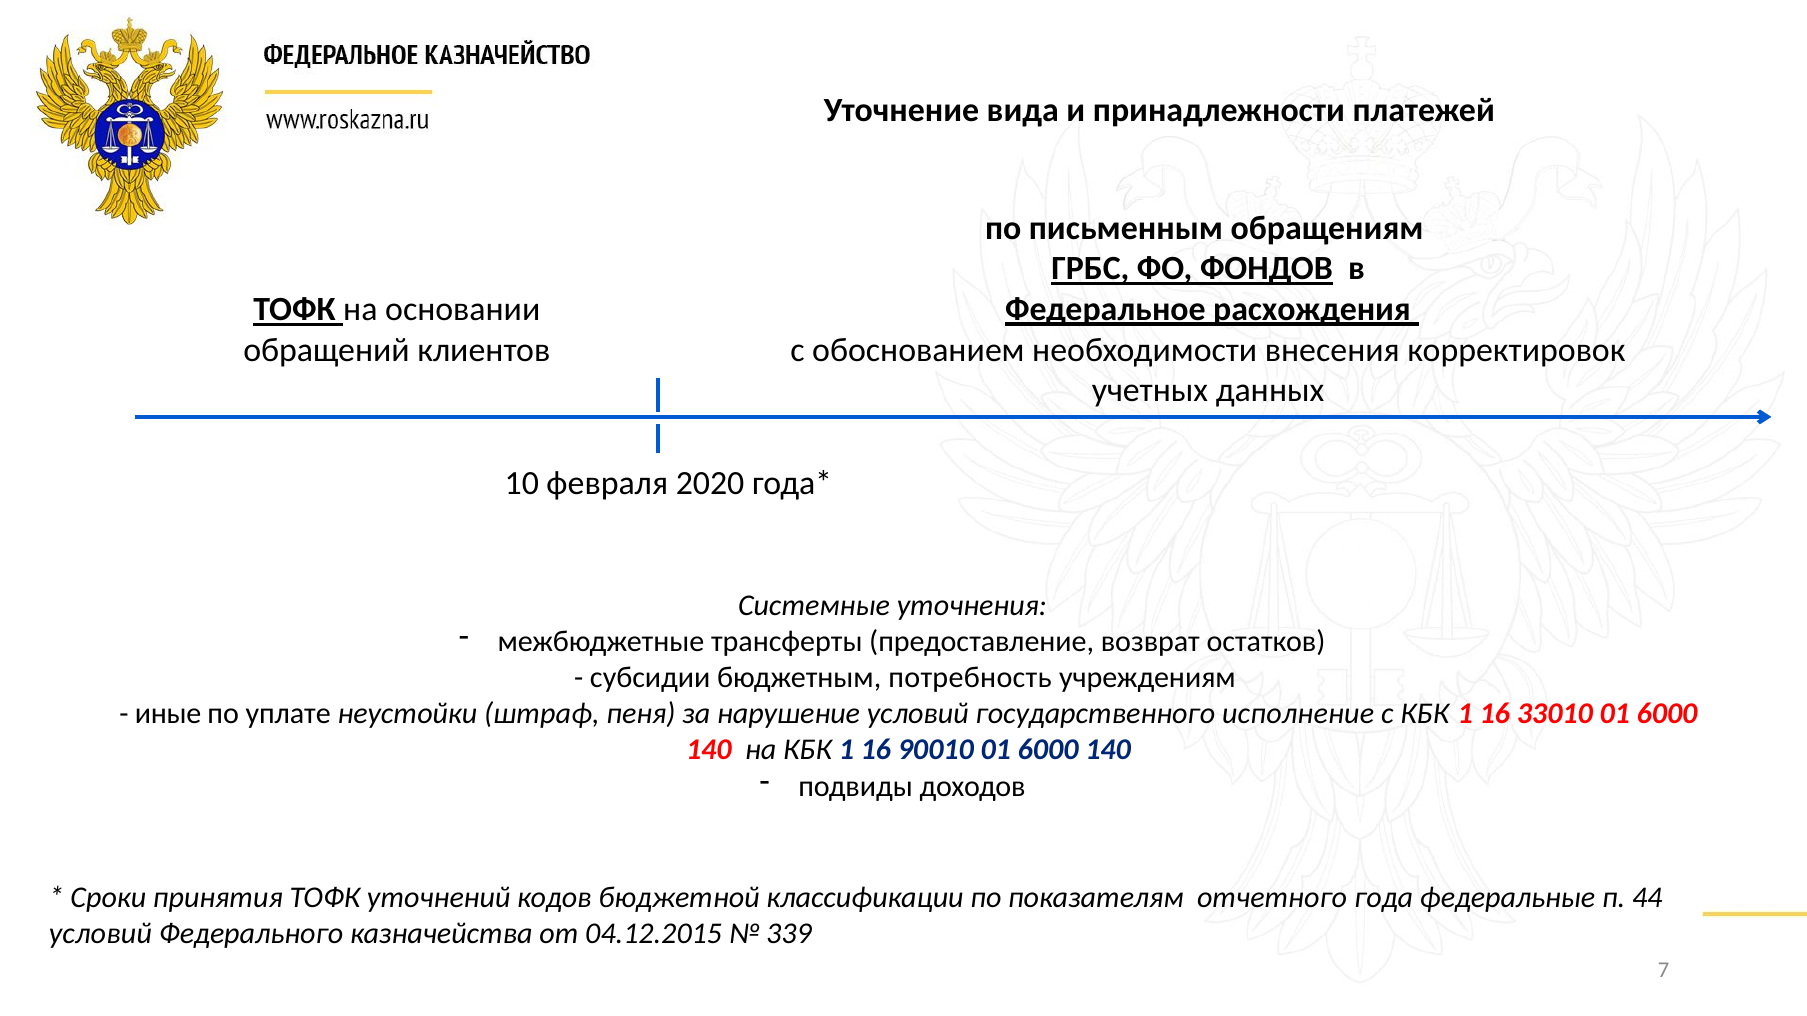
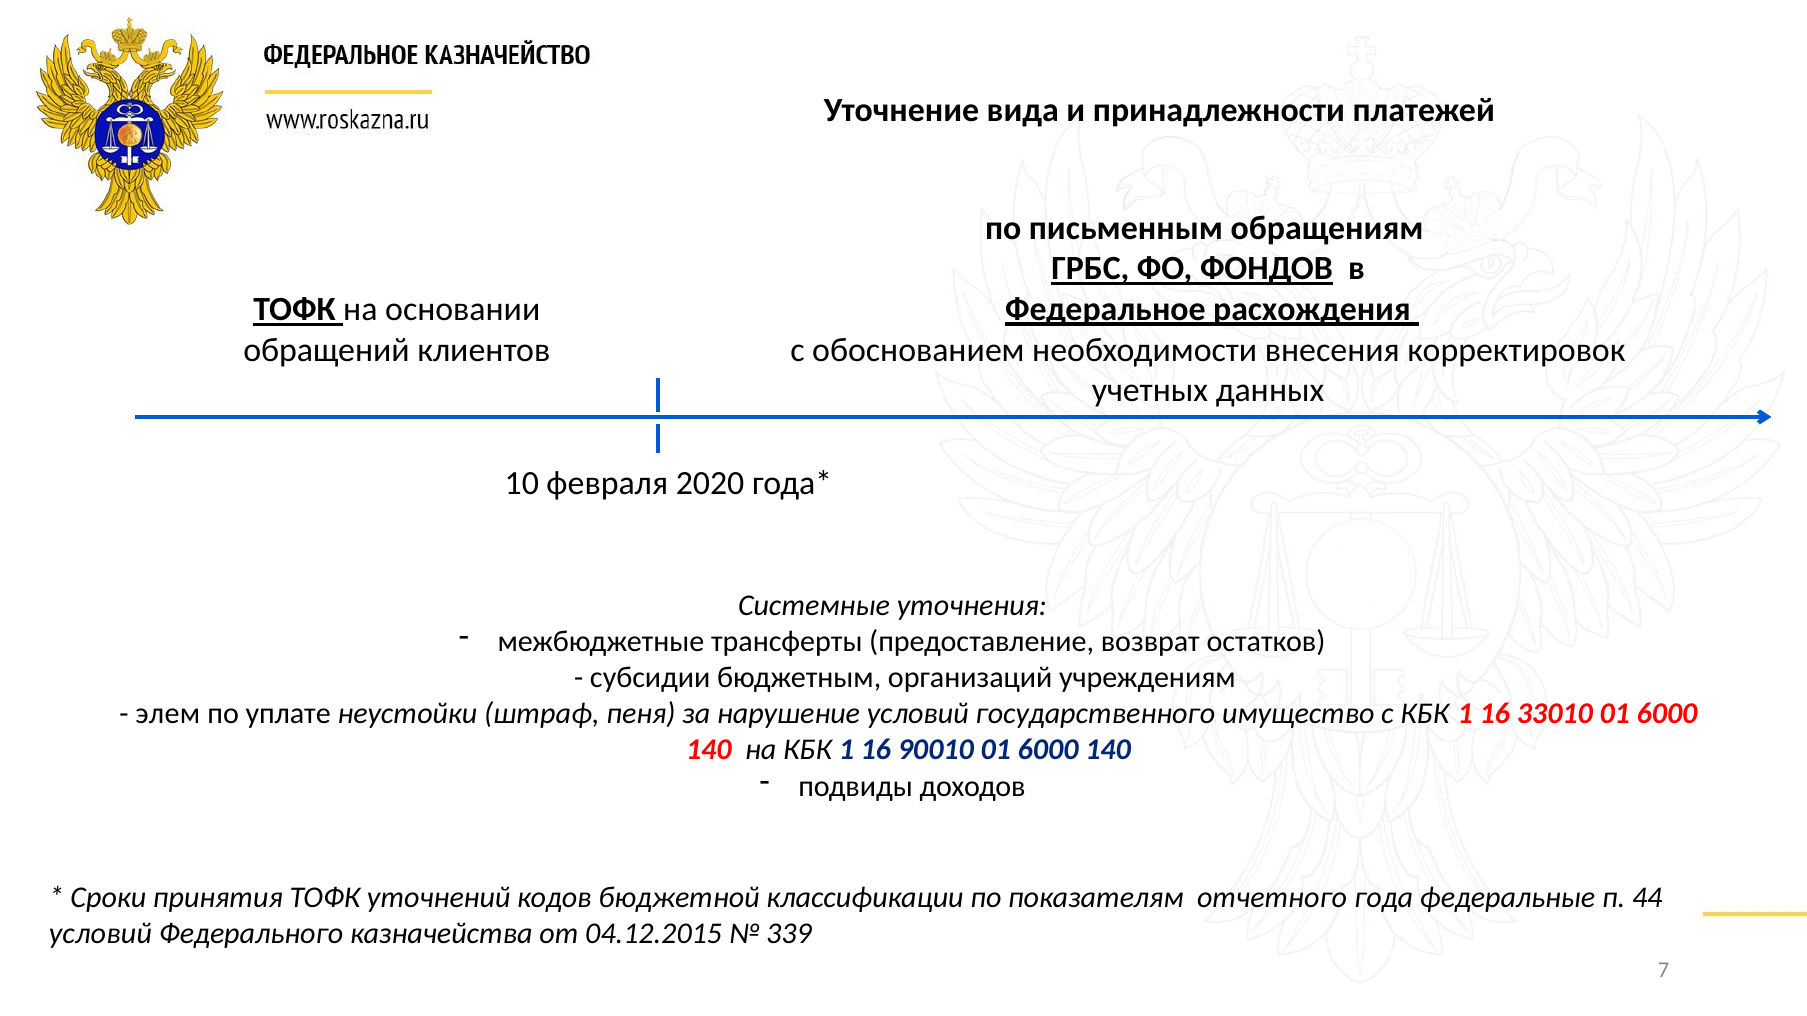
потребность: потребность -> организаций
иные: иные -> элем
исполнение: исполнение -> имущество
